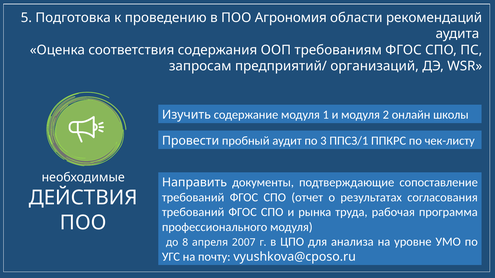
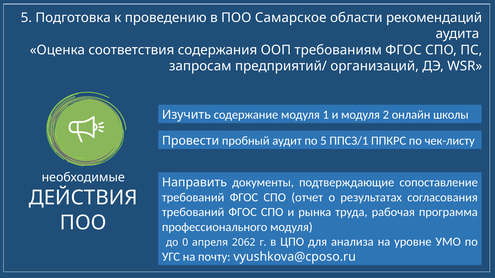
Агрономия: Агрономия -> Самарское
по 3: 3 -> 5
8: 8 -> 0
2007: 2007 -> 2062
